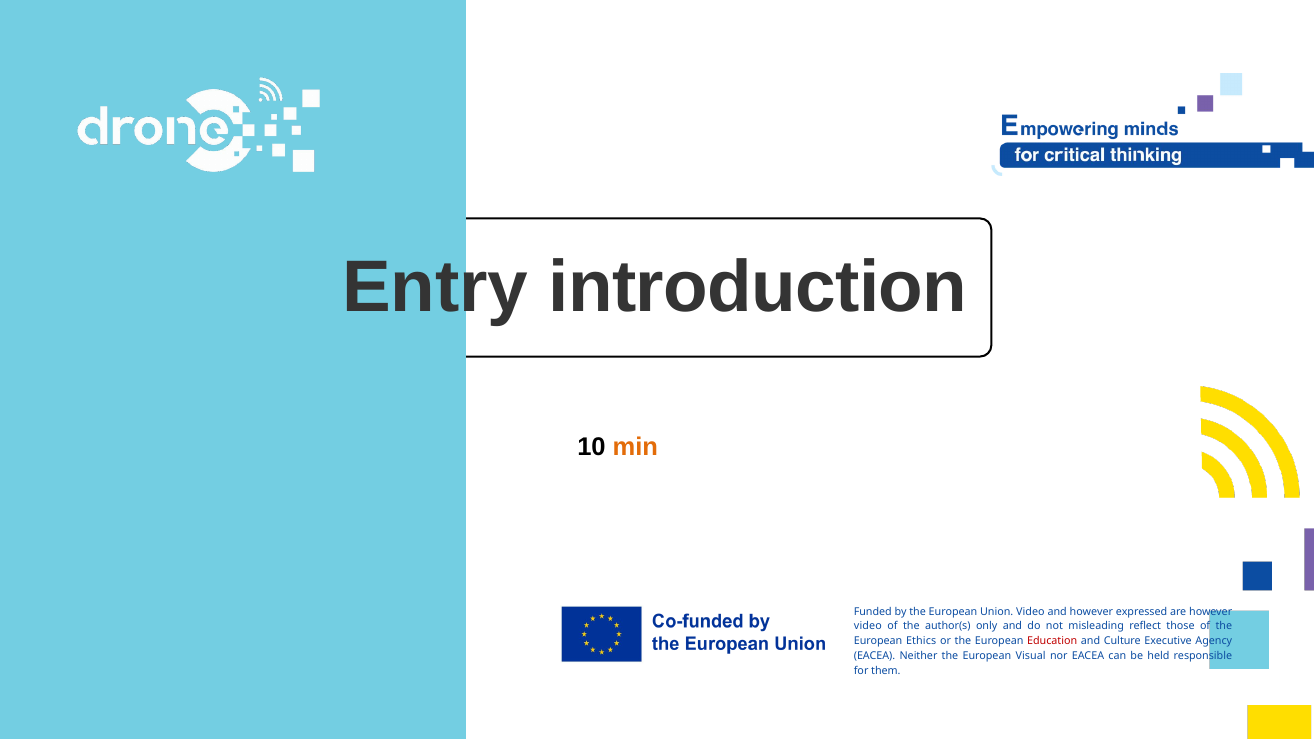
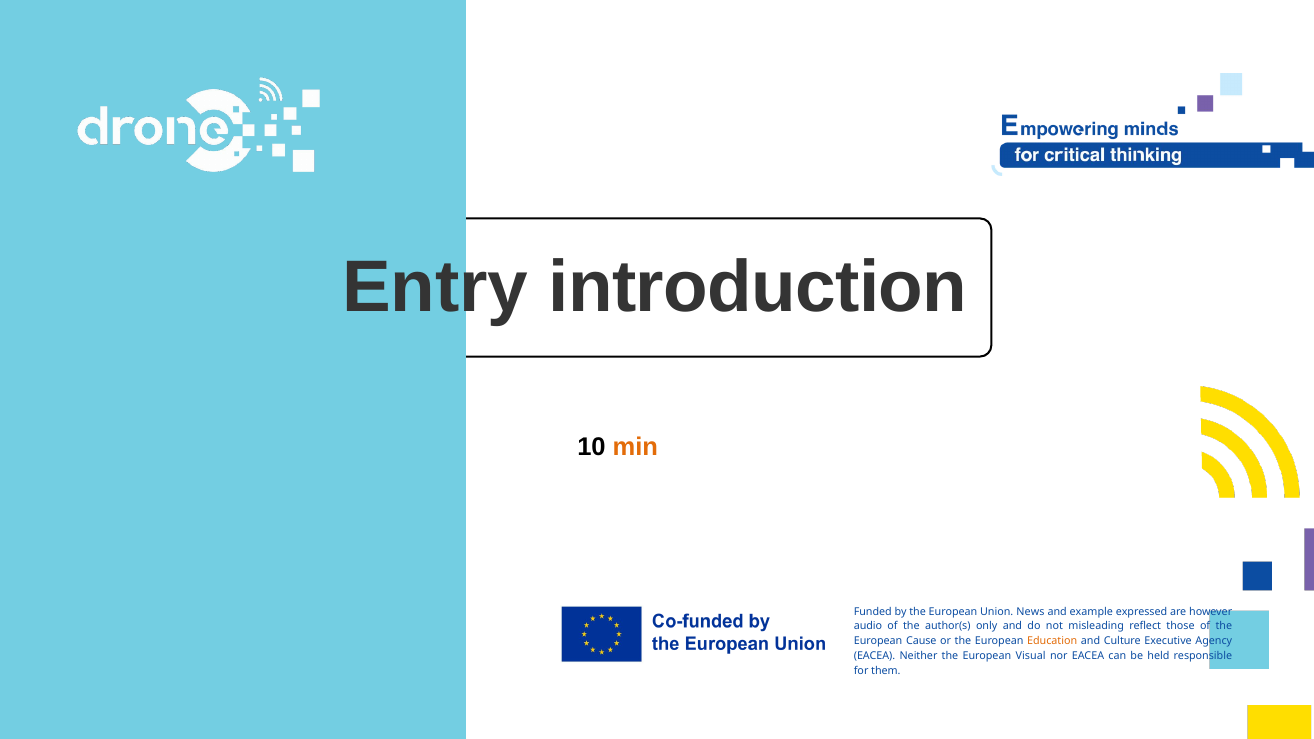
Union Video: Video -> News
and however: however -> example
video at (868, 626): video -> audio
Ethics: Ethics -> Cause
Education colour: red -> orange
